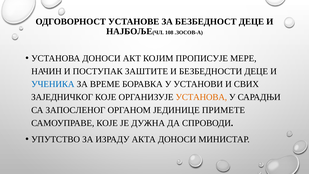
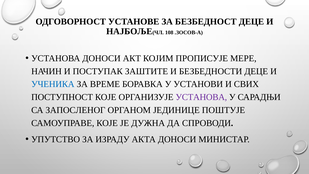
ЗАЈЕДНИЧКОГ: ЗАЈЕДНИЧКОГ -> ПОСТУПНОСТ
УСТАНОВА at (201, 97) colour: orange -> purple
ПРИМЕТЕ: ПРИМЕТЕ -> ПОШТУЈЕ
